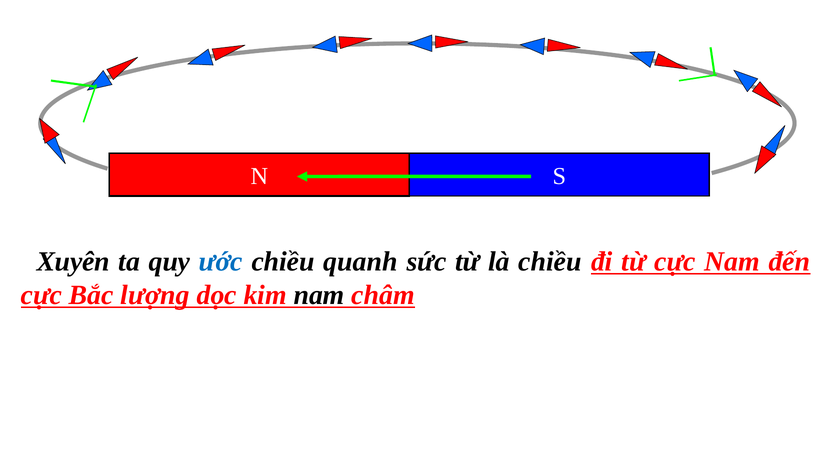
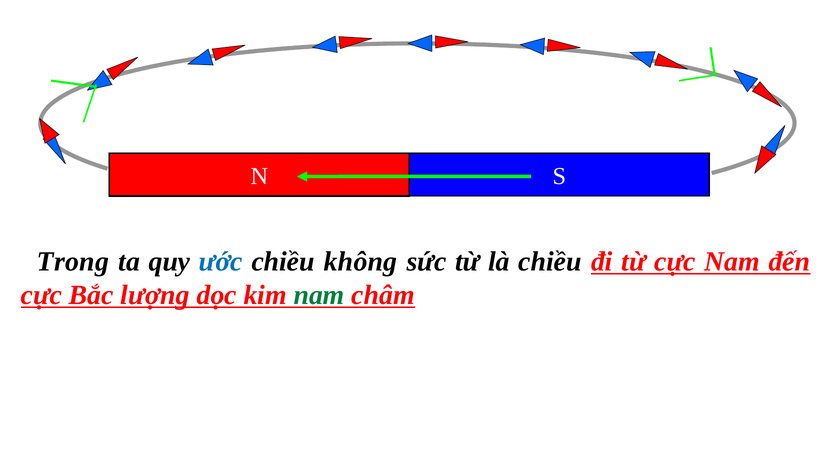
Xuyên: Xuyên -> Trong
quanh: quanh -> không
nam at (319, 295) colour: black -> green
